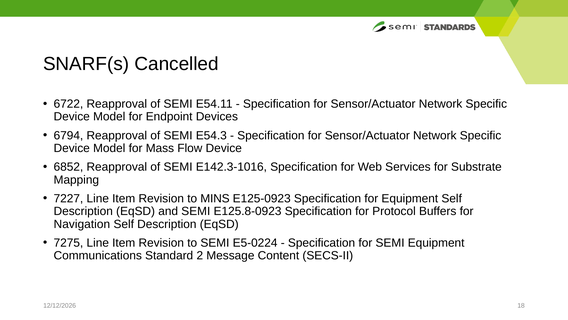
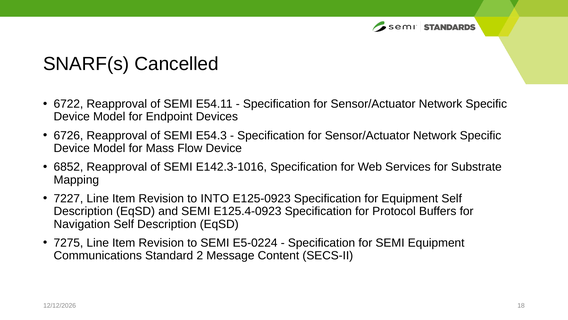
6794: 6794 -> 6726
MINS: MINS -> INTO
E125.8-0923: E125.8-0923 -> E125.4-0923
